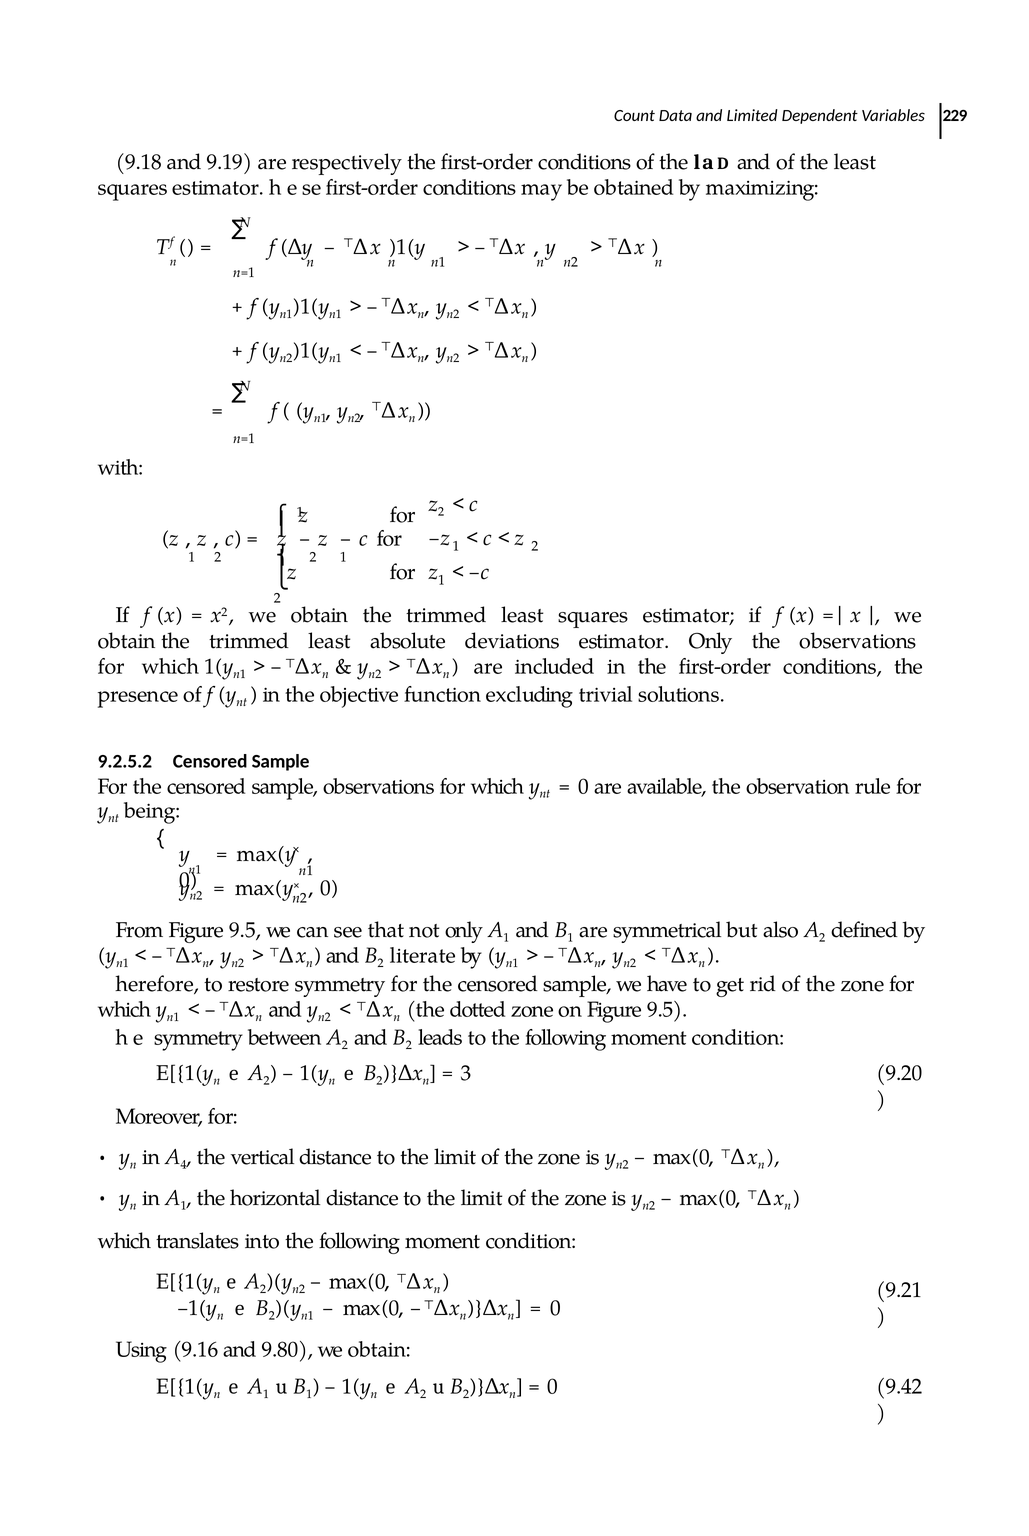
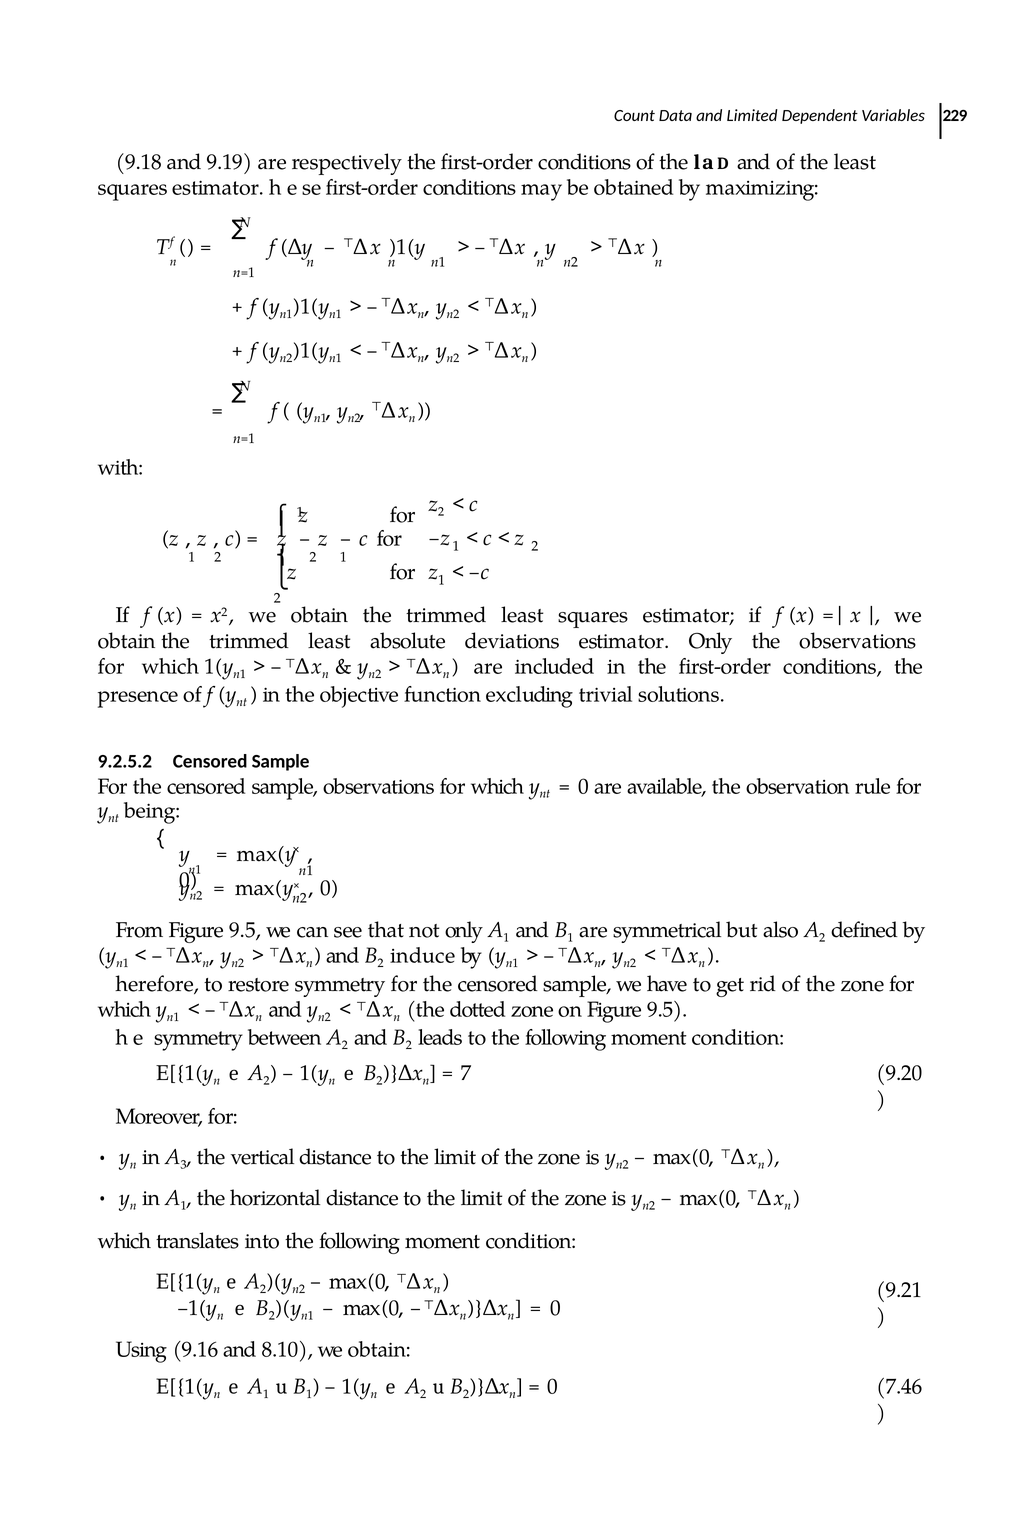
literate: literate -> induce
3: 3 -> 7
4: 4 -> 3
9.80: 9.80 -> 8.10
9.42: 9.42 -> 7.46
